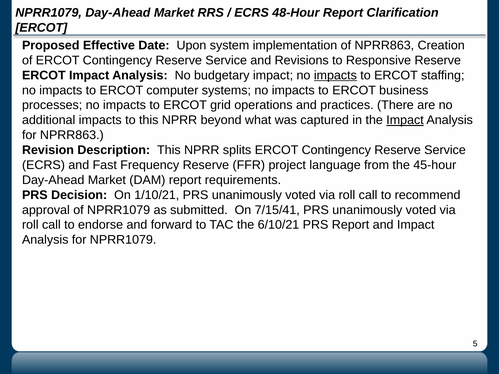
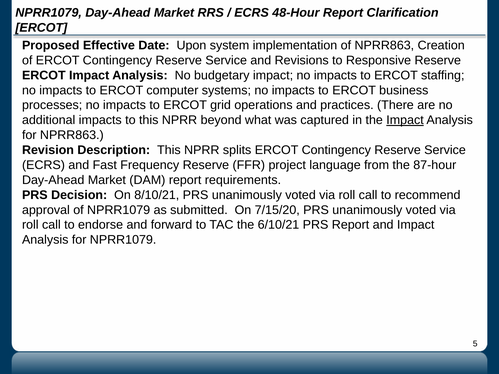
impacts at (335, 75) underline: present -> none
45-hour: 45-hour -> 87-hour
1/10/21: 1/10/21 -> 8/10/21
7/15/41: 7/15/41 -> 7/15/20
